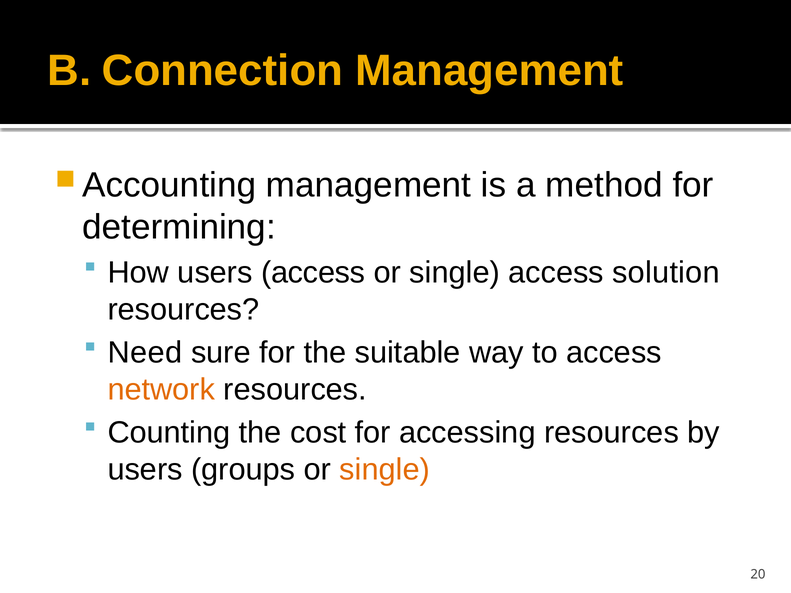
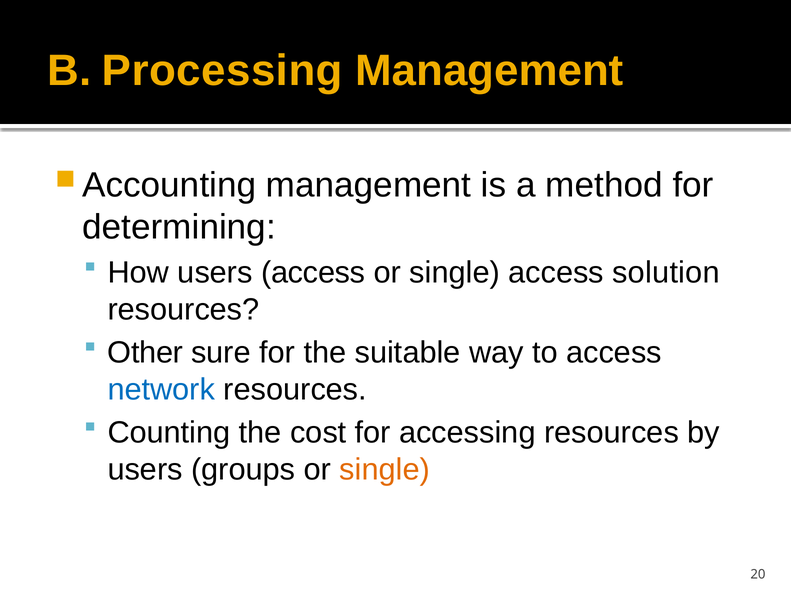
Connection: Connection -> Processing
Need: Need -> Other
network colour: orange -> blue
